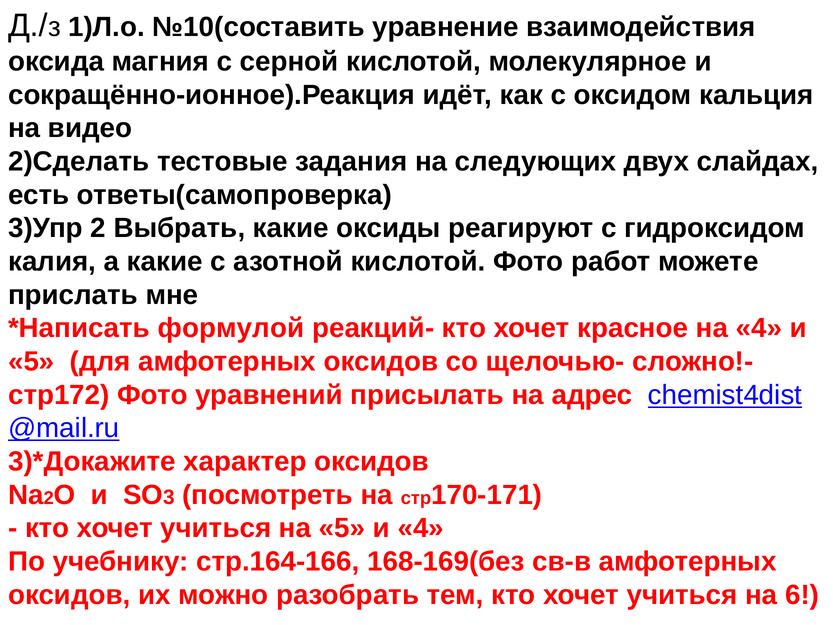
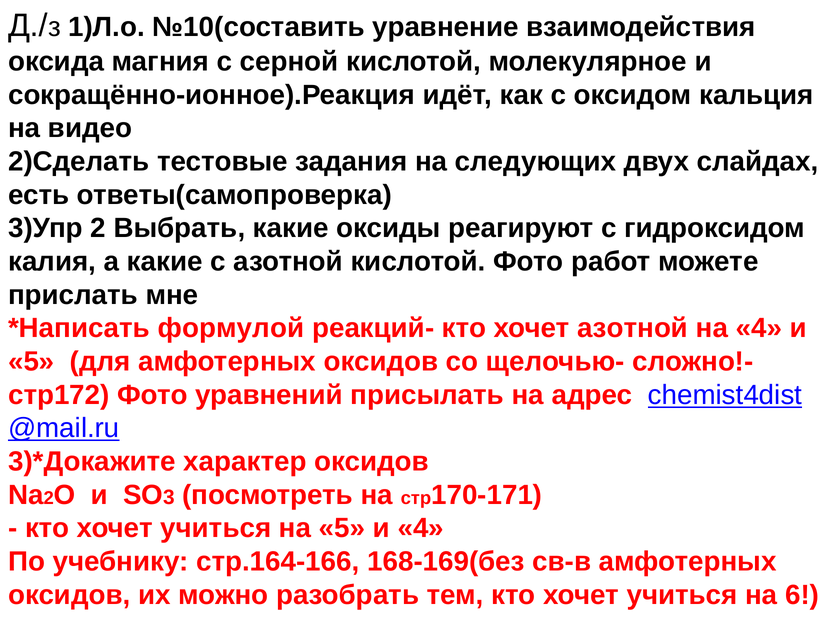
хочет красное: красное -> азотной
